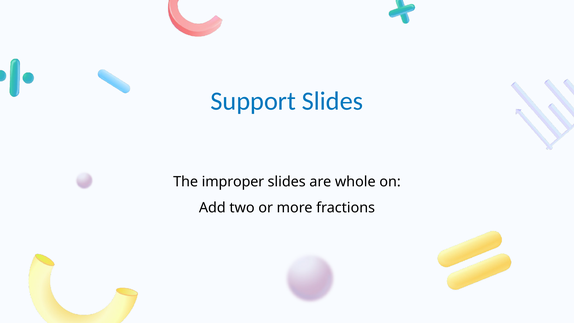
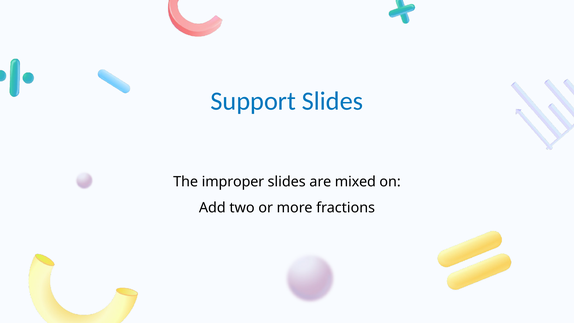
whole: whole -> mixed
